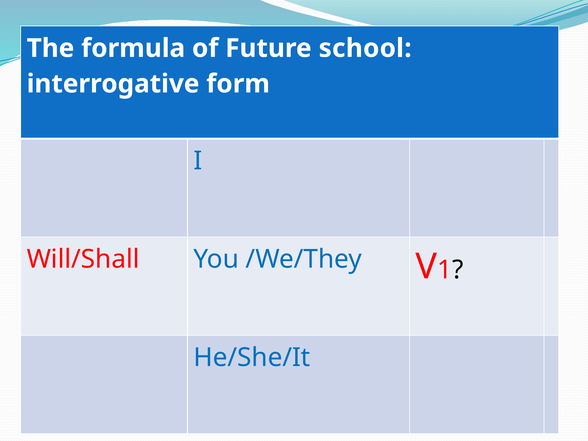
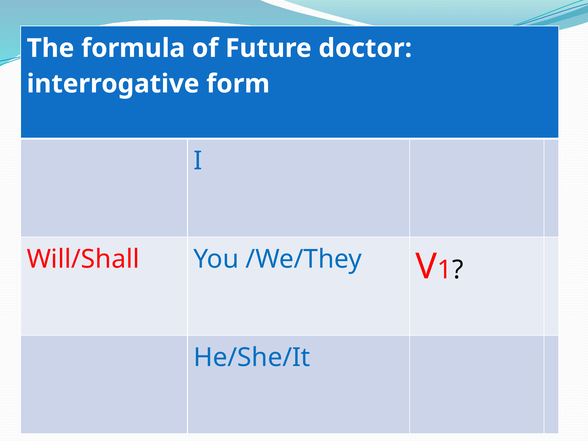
school: school -> doctor
